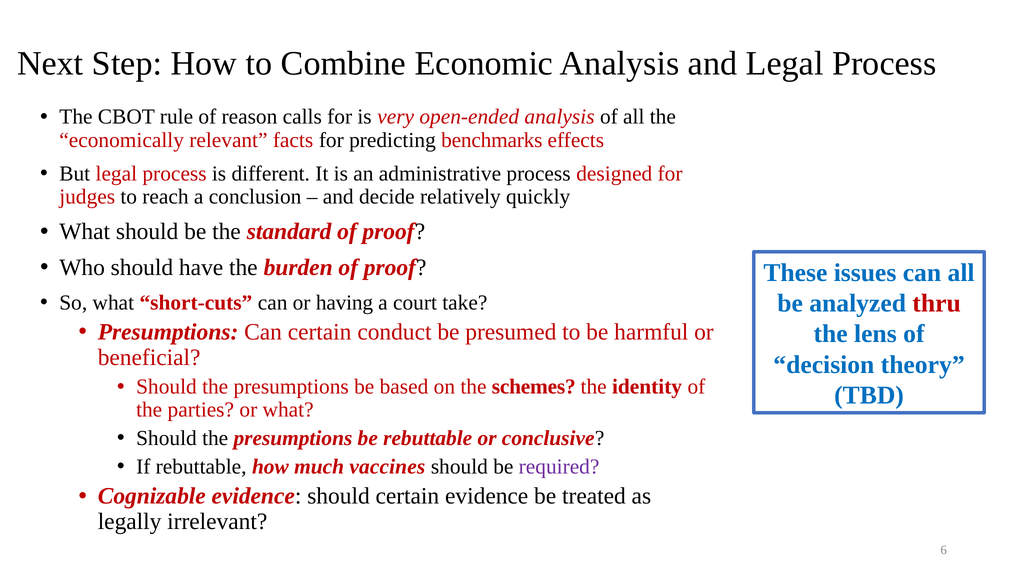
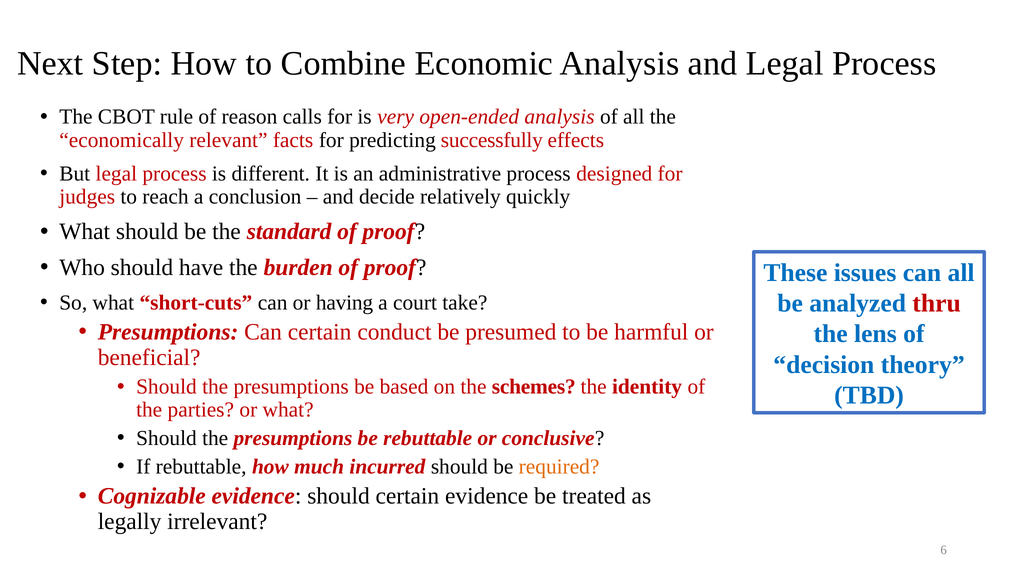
benchmarks: benchmarks -> successfully
vaccines: vaccines -> incurred
required colour: purple -> orange
